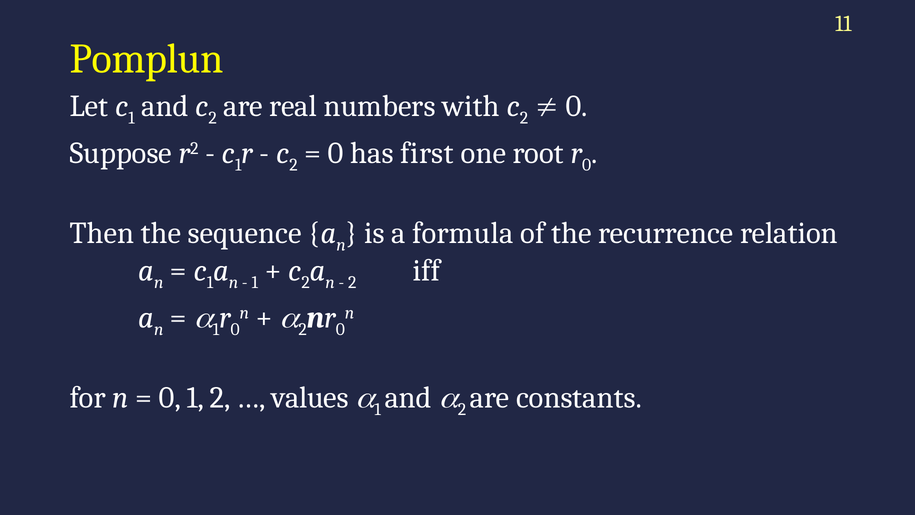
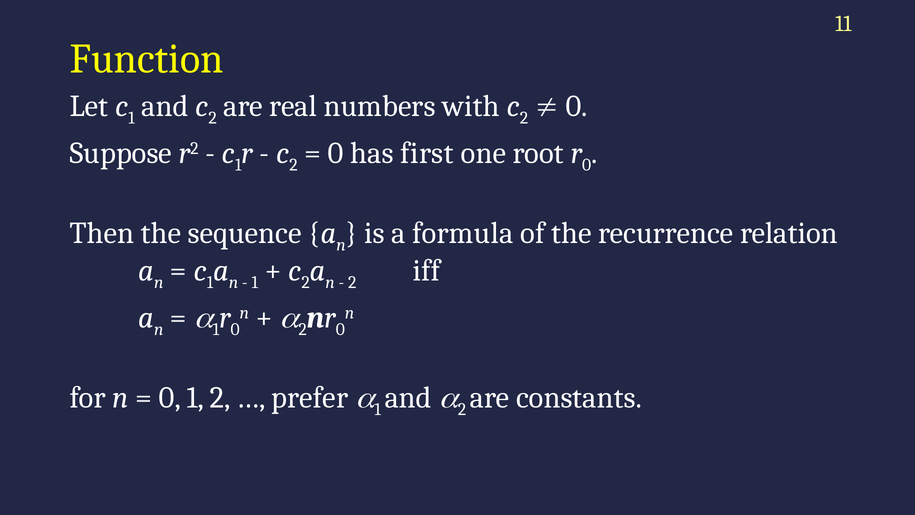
Pomplun: Pomplun -> Function
values: values -> prefer
